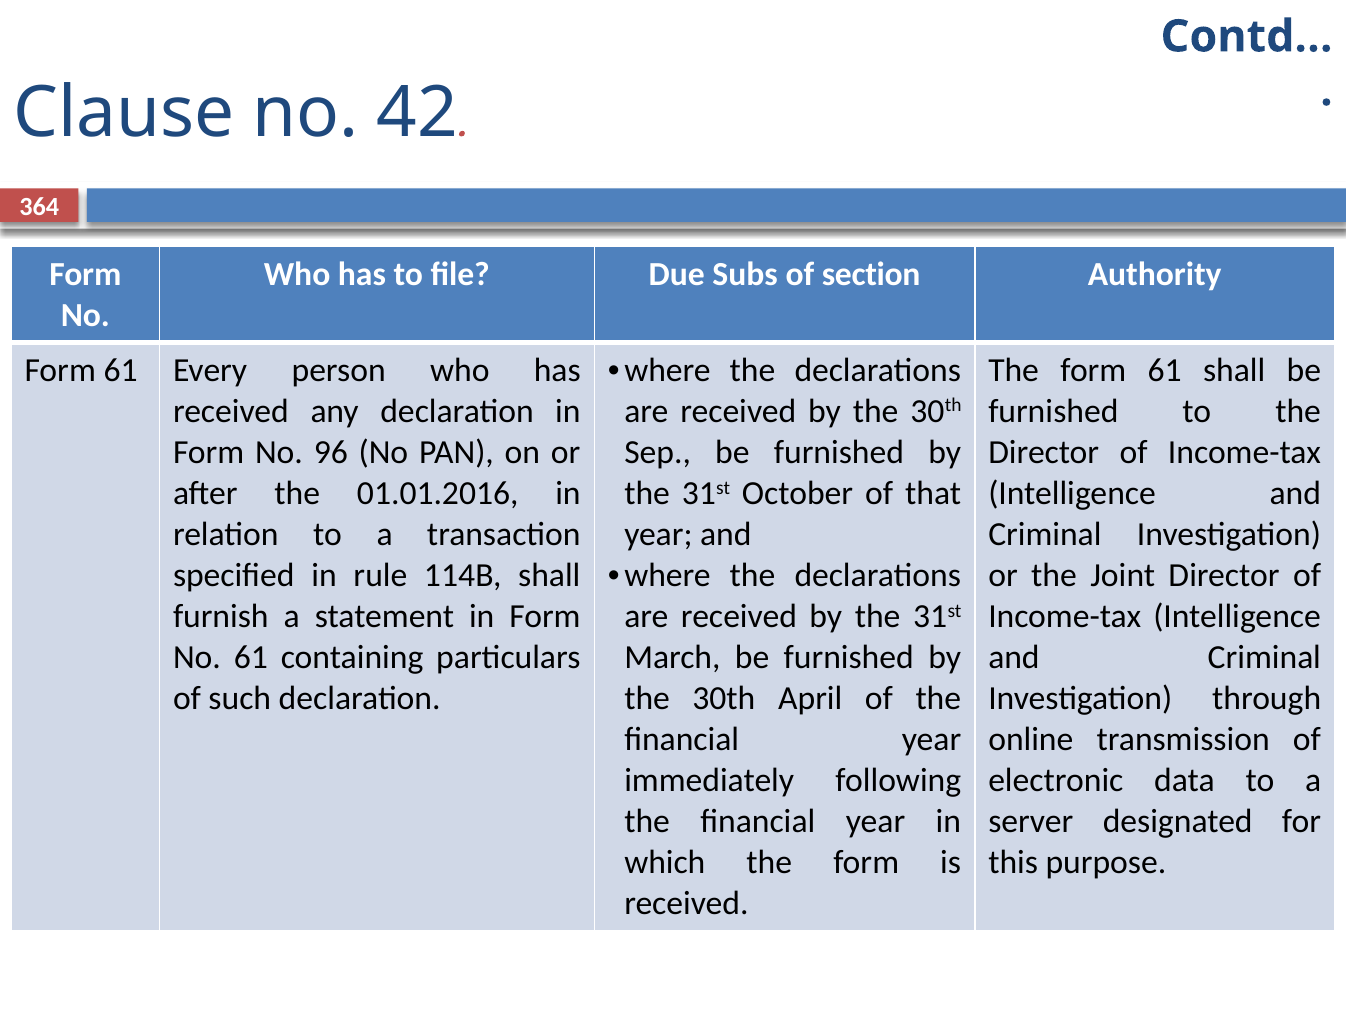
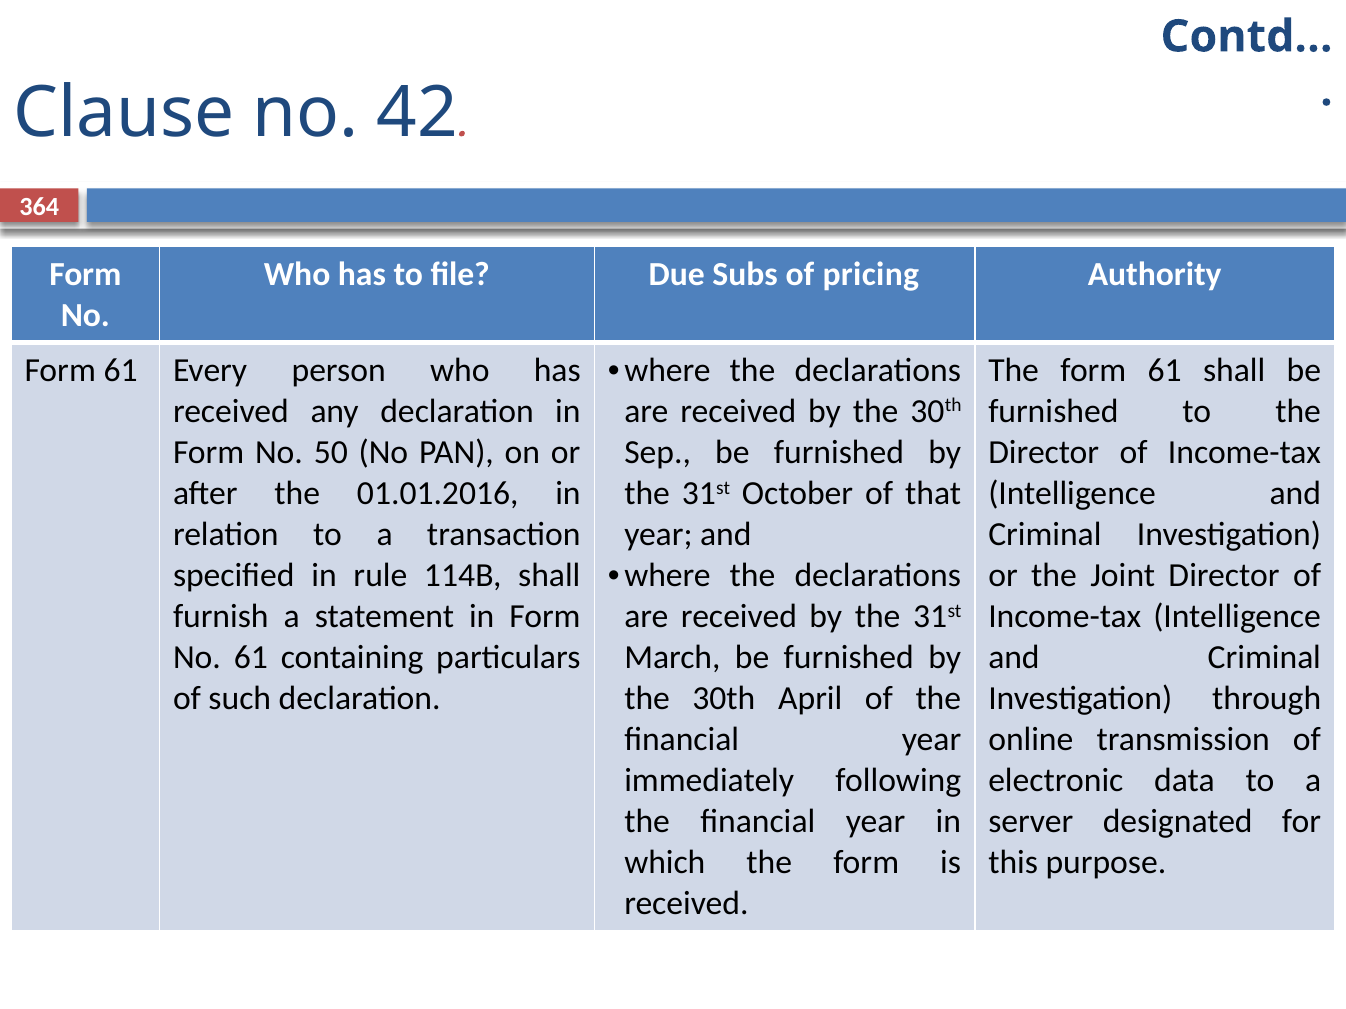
section: section -> pricing
96: 96 -> 50
